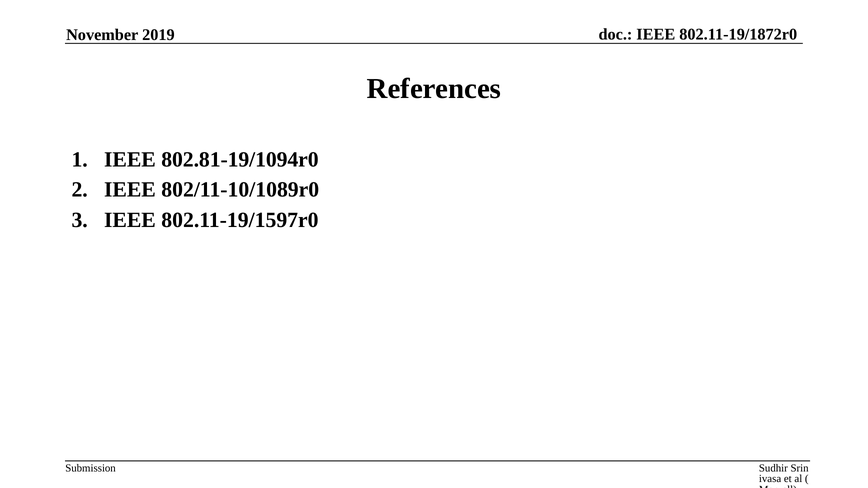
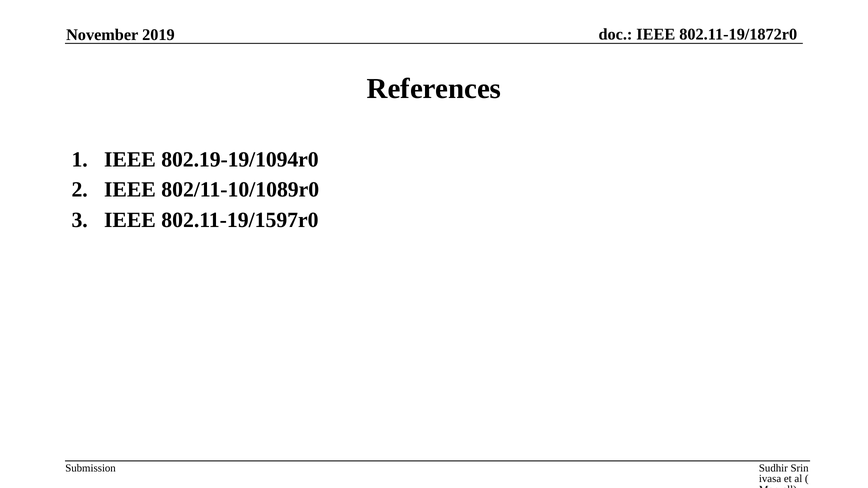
802.81-19/1094r0: 802.81-19/1094r0 -> 802.19-19/1094r0
